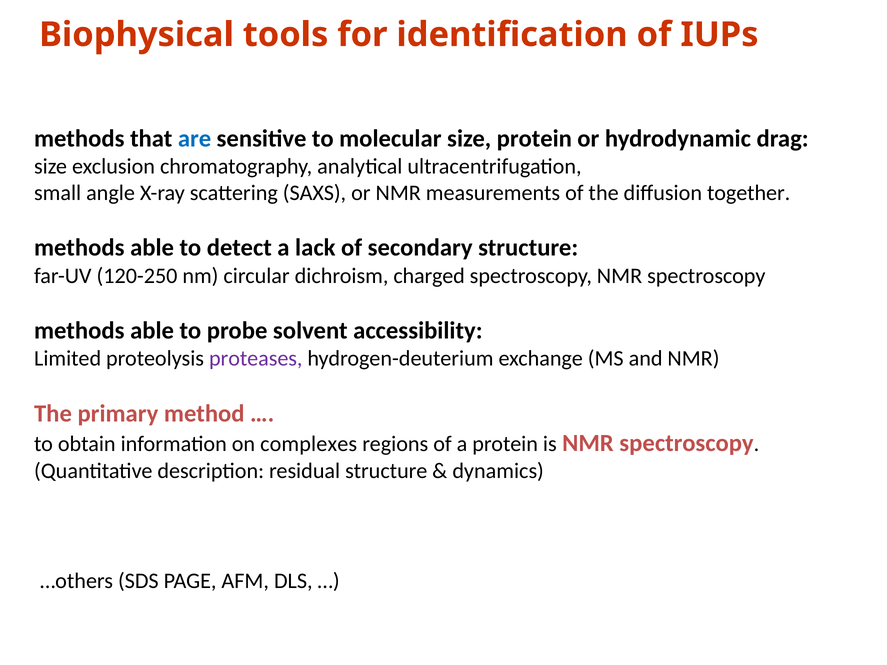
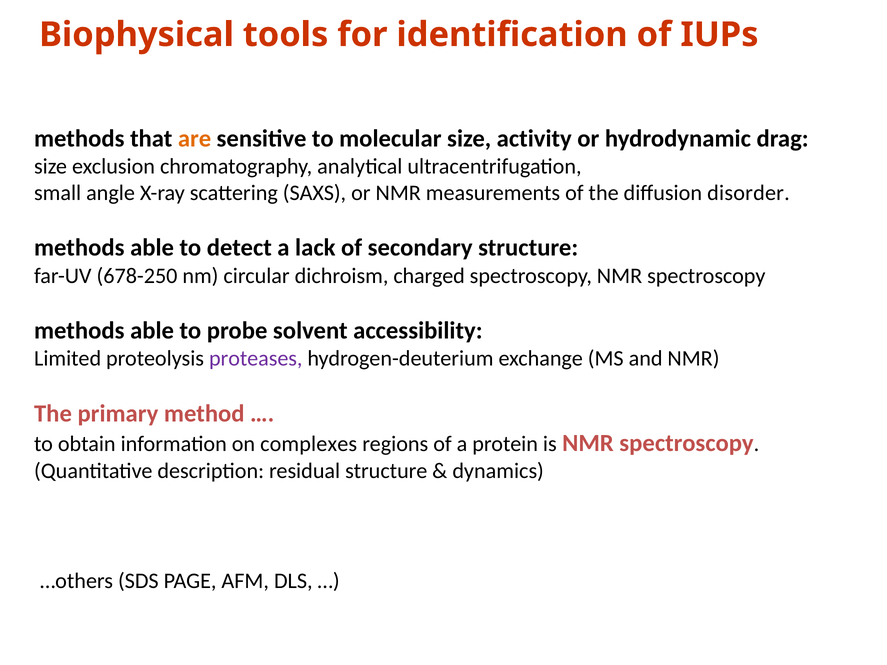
are colour: blue -> orange
size protein: protein -> activity
together: together -> disorder
120-250: 120-250 -> 678-250
